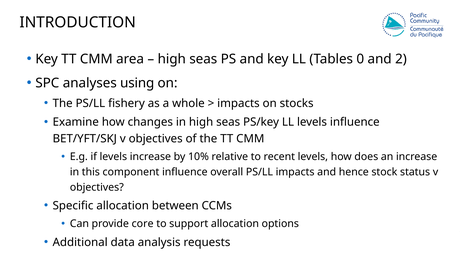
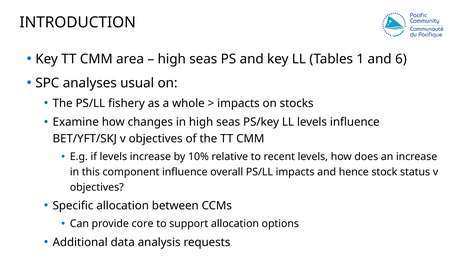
0: 0 -> 1
2: 2 -> 6
using: using -> usual
